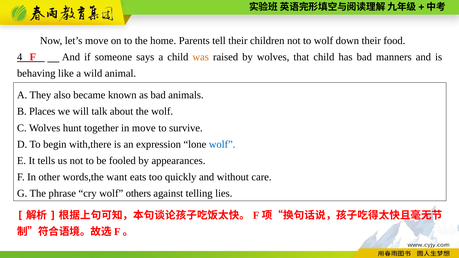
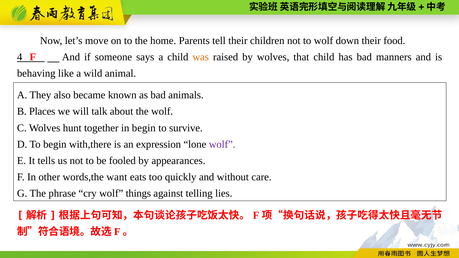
in move: move -> begin
wolf at (222, 144) colour: blue -> purple
others: others -> things
